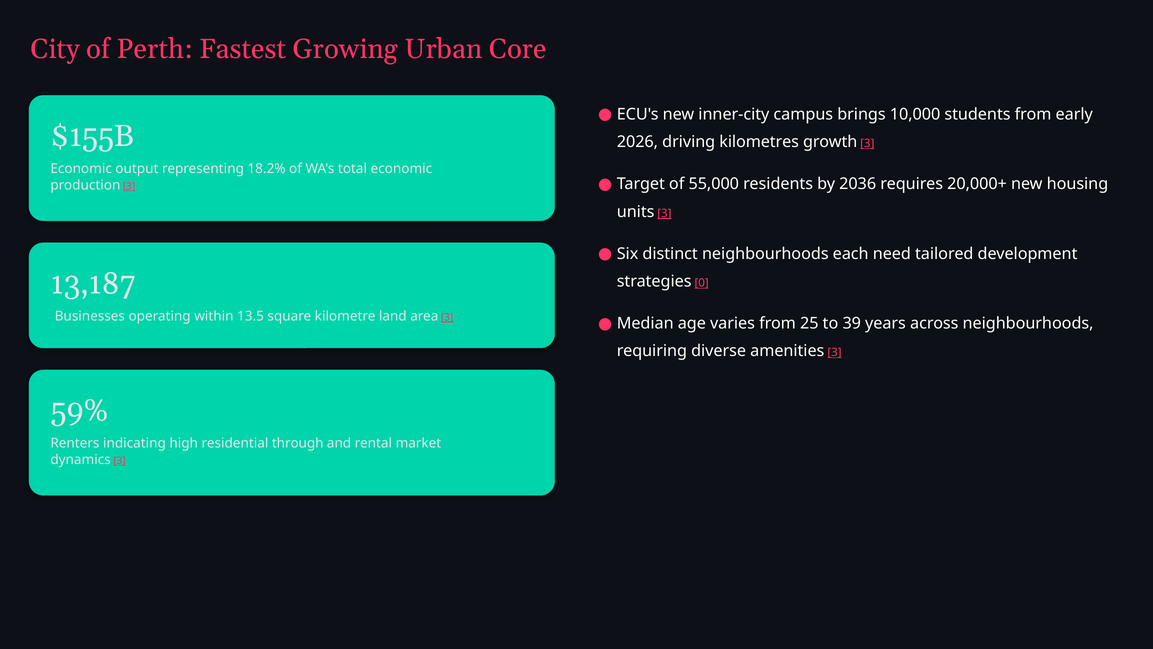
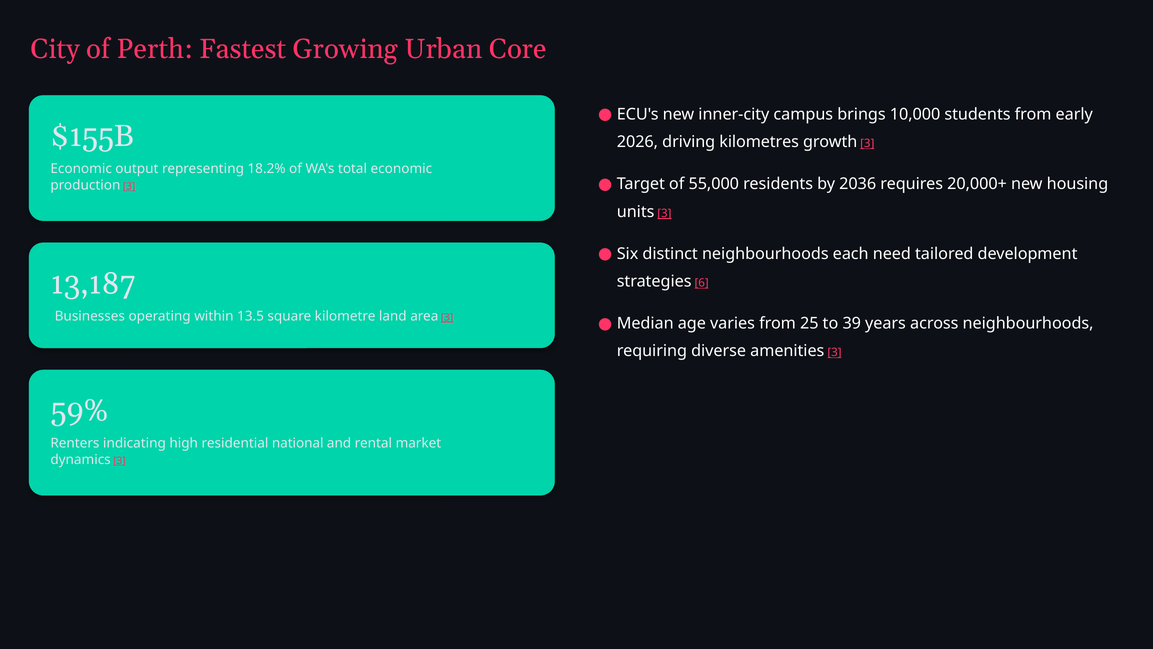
0: 0 -> 6
through: through -> national
